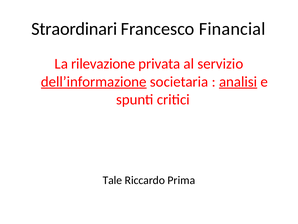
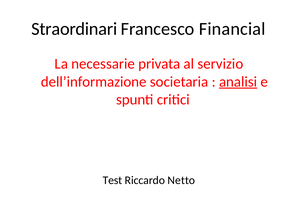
rilevazione: rilevazione -> necessarie
dell’informazione underline: present -> none
Tale: Tale -> Test
Prima: Prima -> Netto
